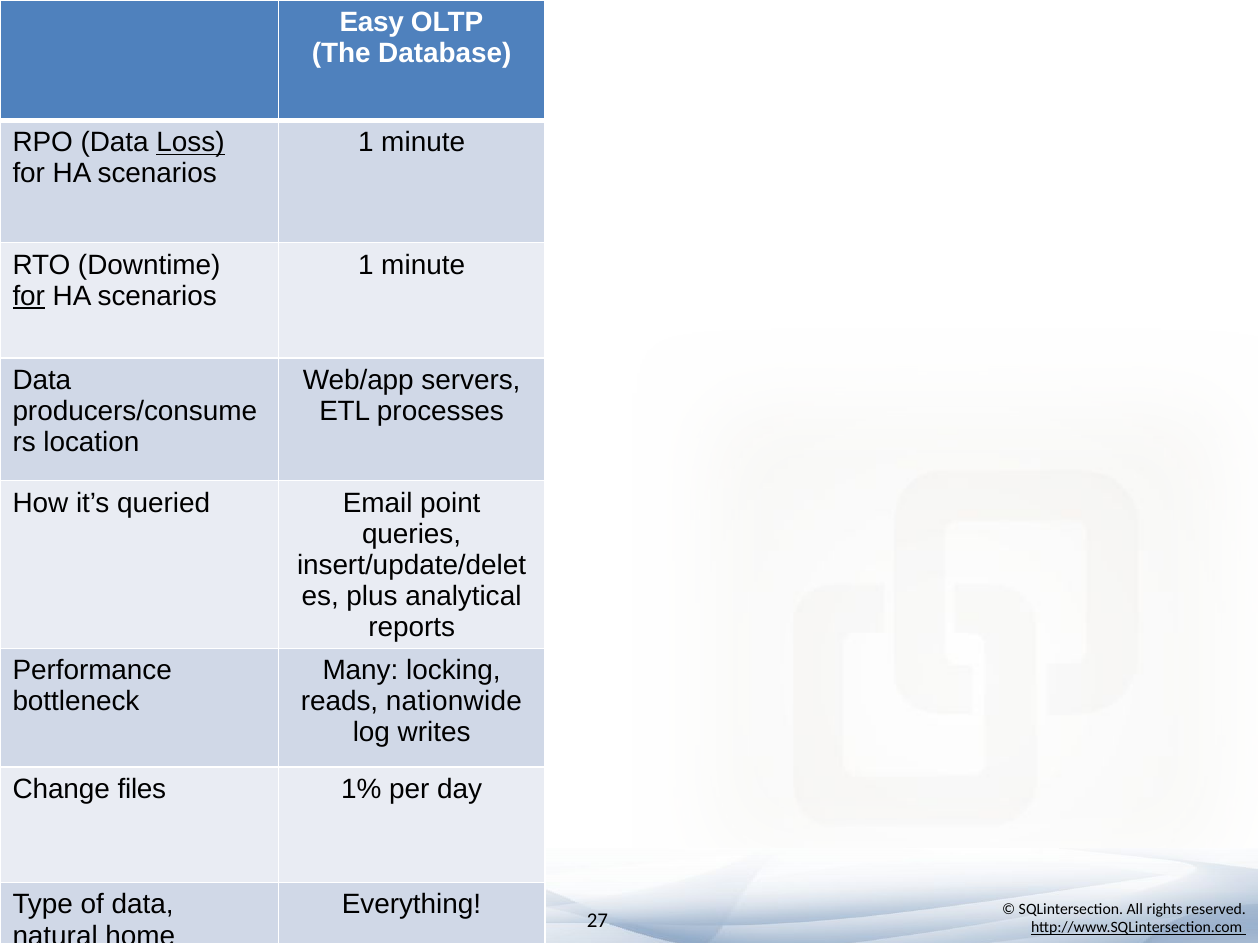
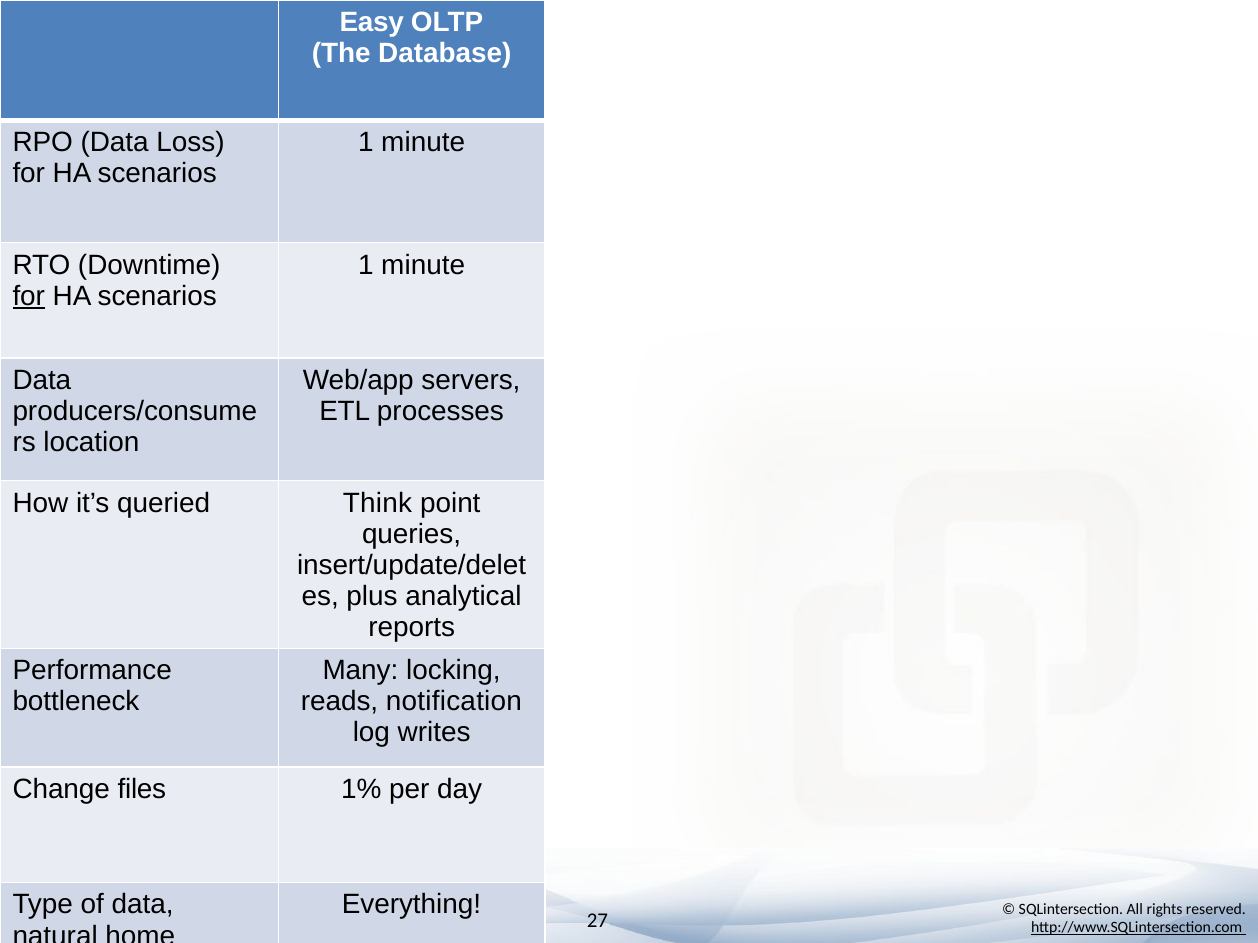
Loss underline: present -> none
Email: Email -> Think
nationwide: nationwide -> notification
